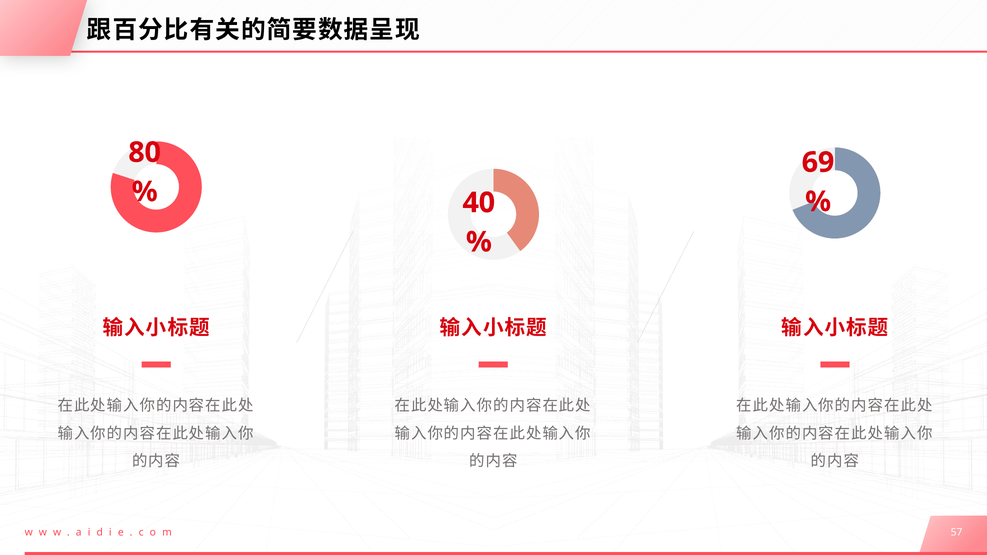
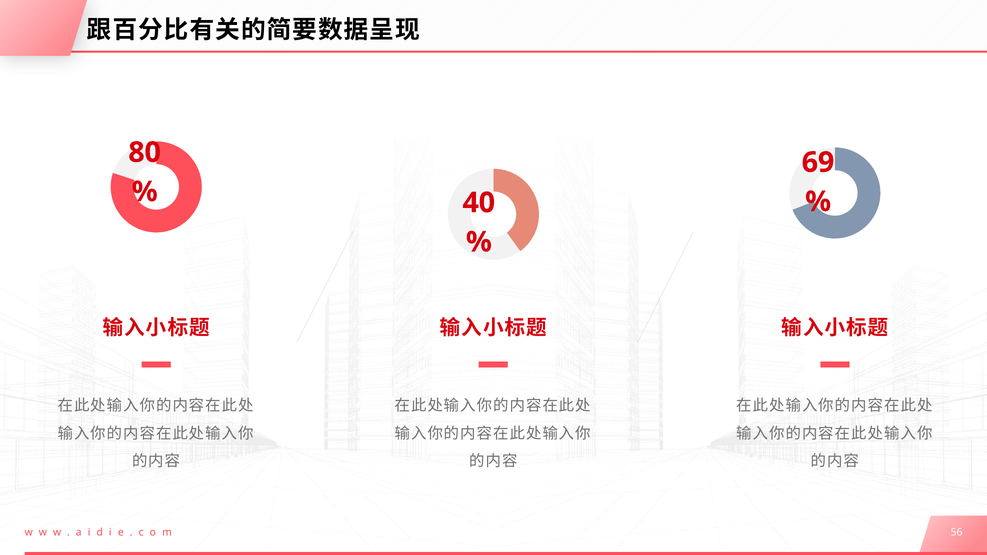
57: 57 -> 56
